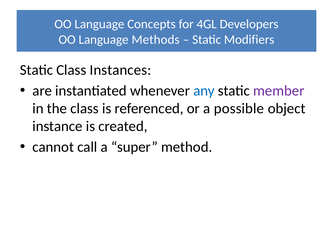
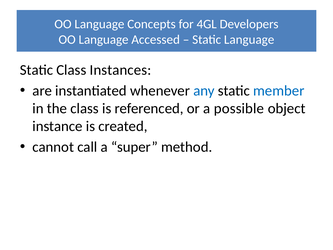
Methods: Methods -> Accessed
Static Modifiers: Modifiers -> Language
member colour: purple -> blue
